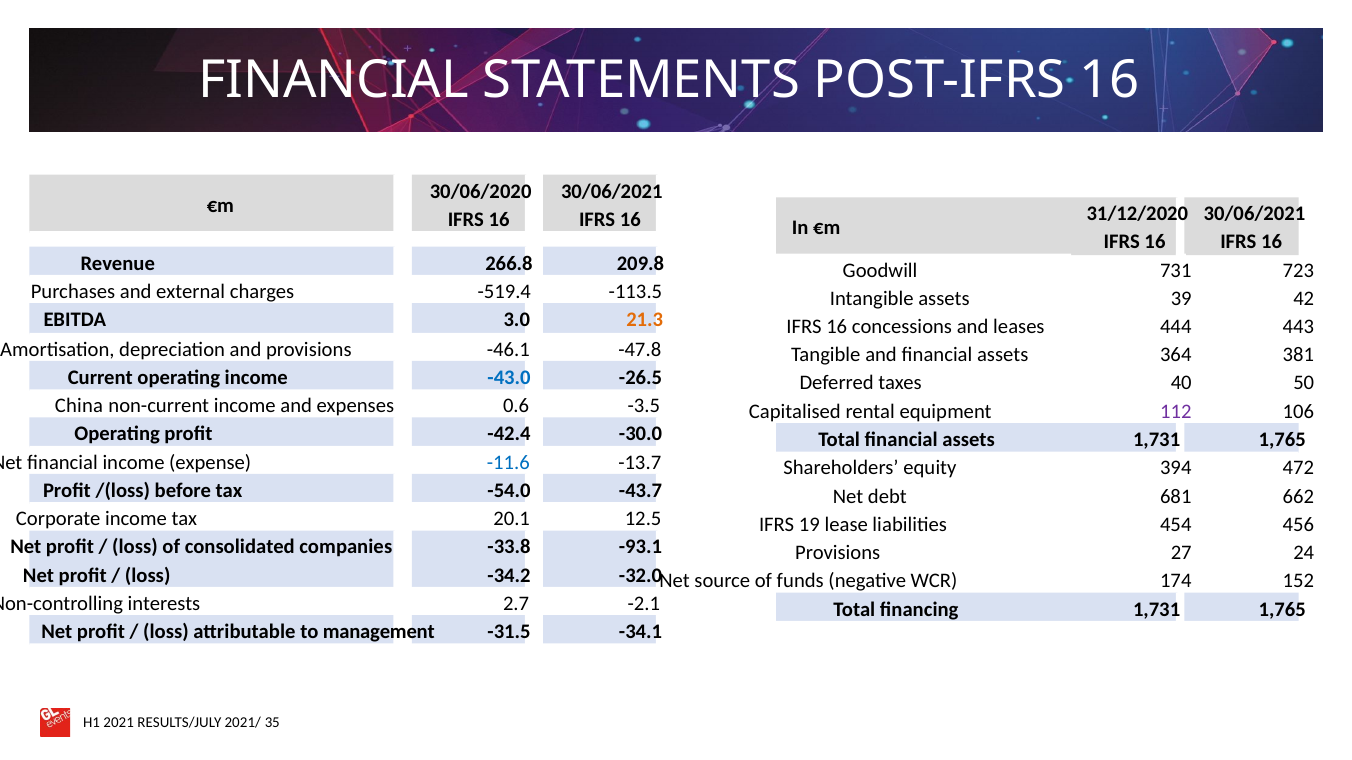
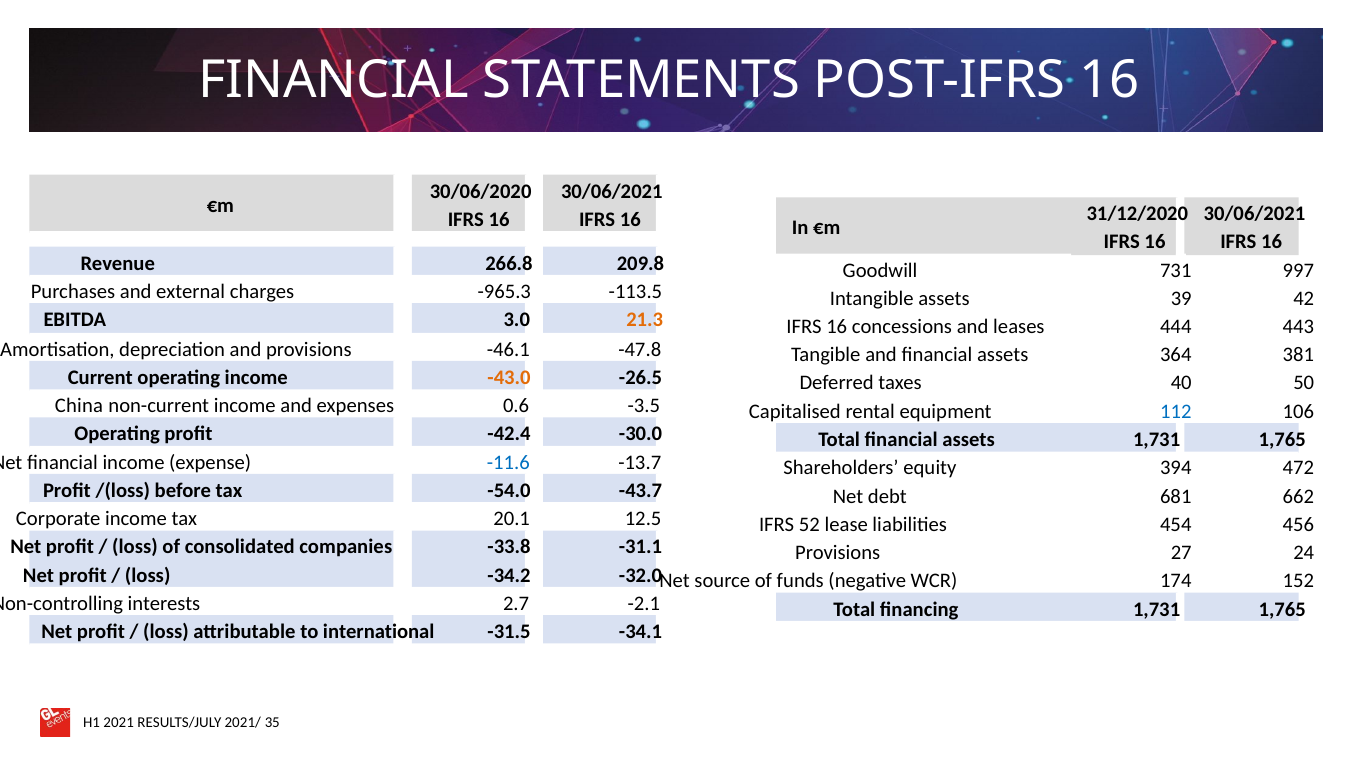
723: 723 -> 997
-519.4: -519.4 -> -965.3
-43.0 colour: blue -> orange
112 colour: purple -> blue
19: 19 -> 52
-93.1: -93.1 -> -31.1
management: management -> international
